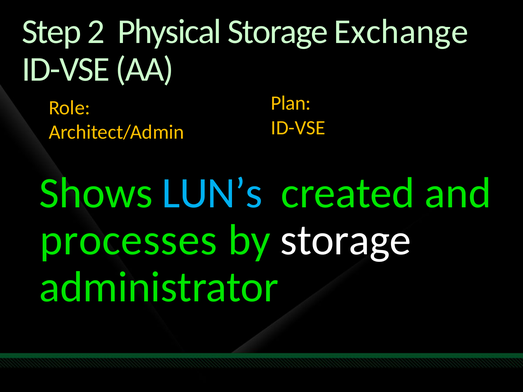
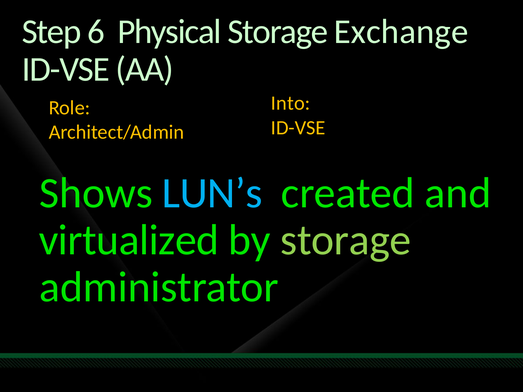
2: 2 -> 6
Plan: Plan -> Into
processes: processes -> virtualized
storage at (346, 240) colour: white -> light green
